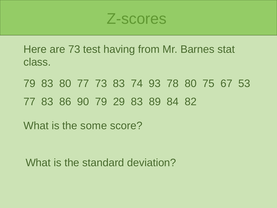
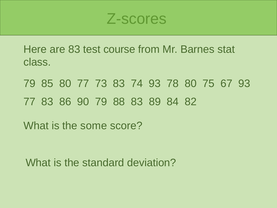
are 73: 73 -> 83
having: having -> course
79 83: 83 -> 85
67 53: 53 -> 93
29: 29 -> 88
